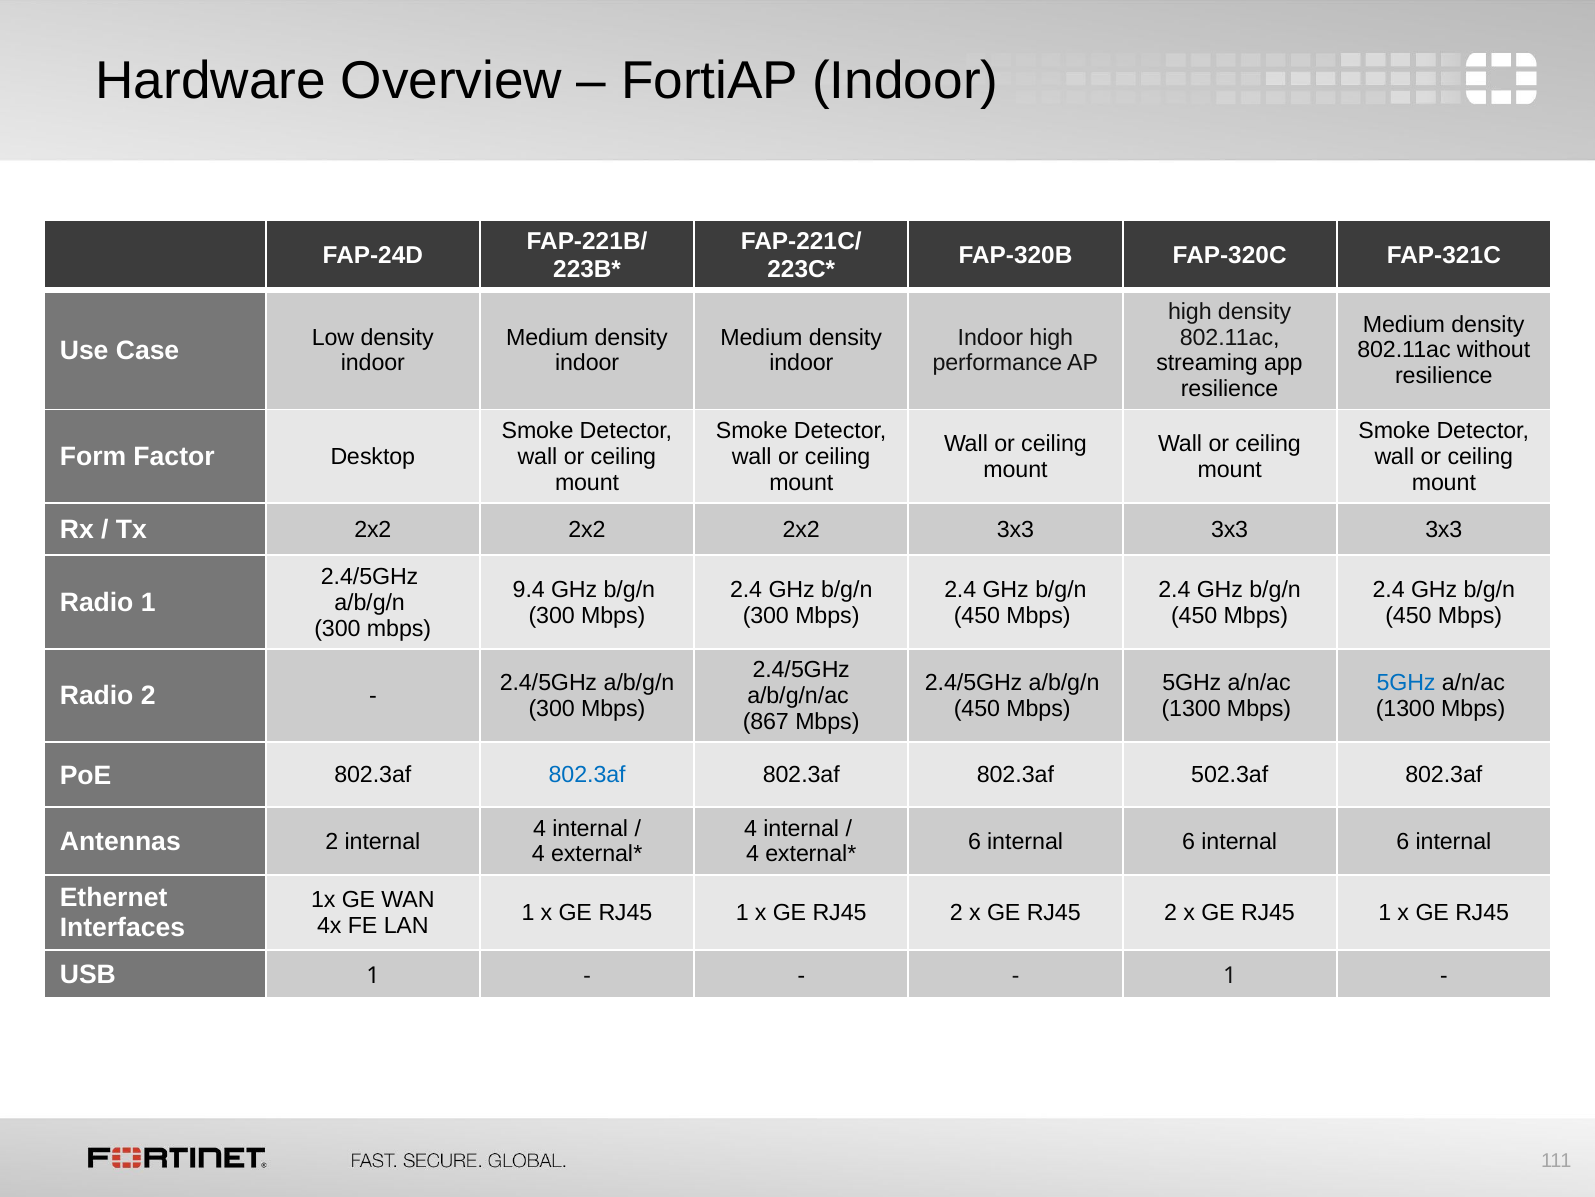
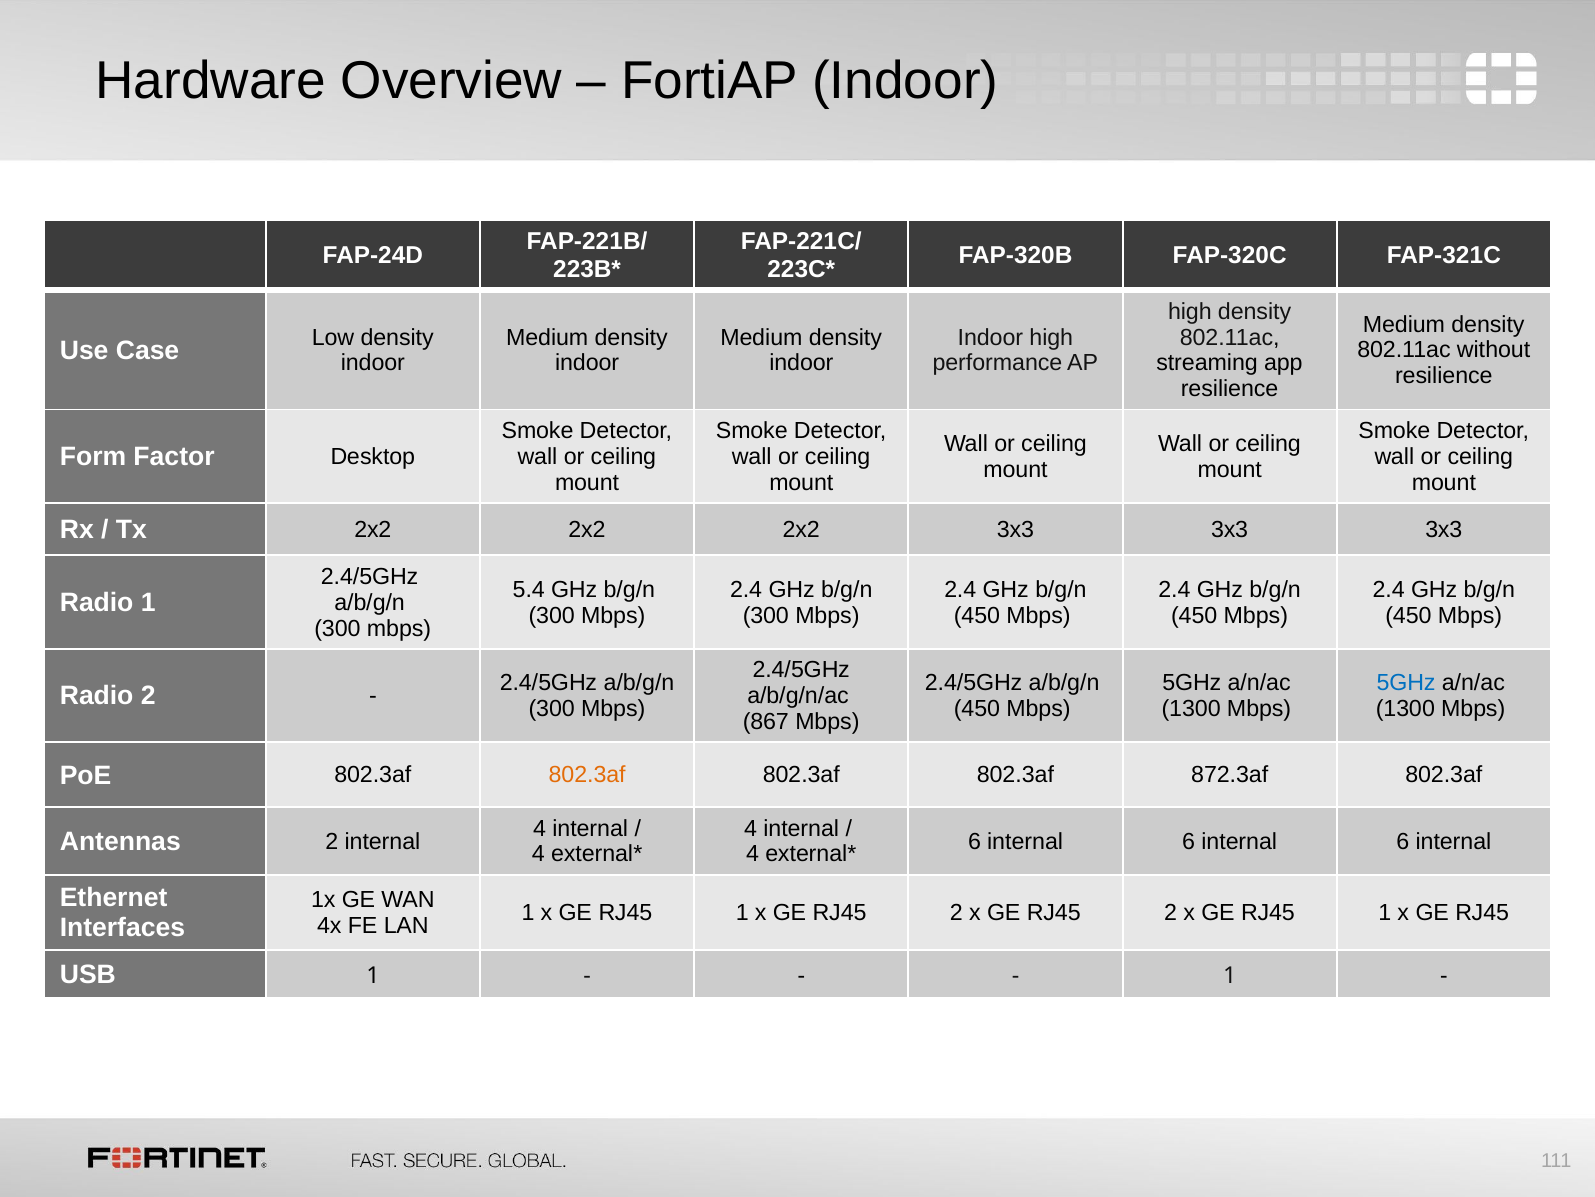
9.4: 9.4 -> 5.4
802.3af at (587, 775) colour: blue -> orange
502.3af: 502.3af -> 872.3af
